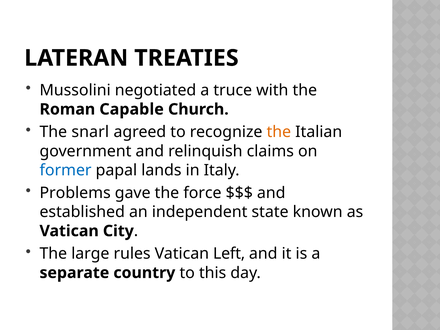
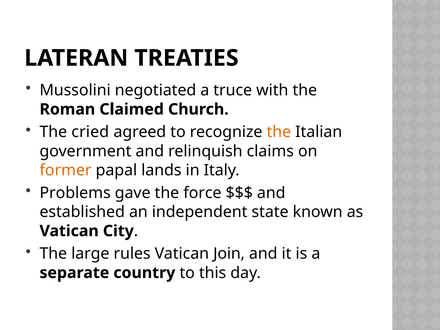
Capable: Capable -> Claimed
snarl: snarl -> cried
former colour: blue -> orange
Left: Left -> Join
